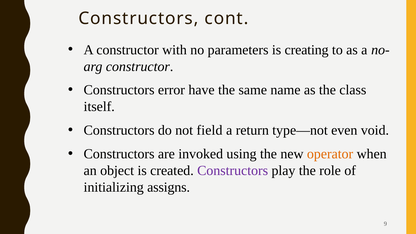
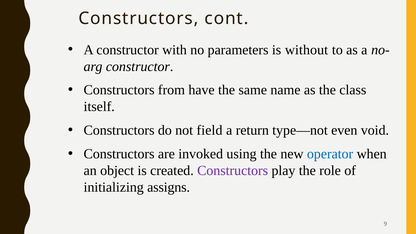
creating: creating -> without
error: error -> from
operator colour: orange -> blue
